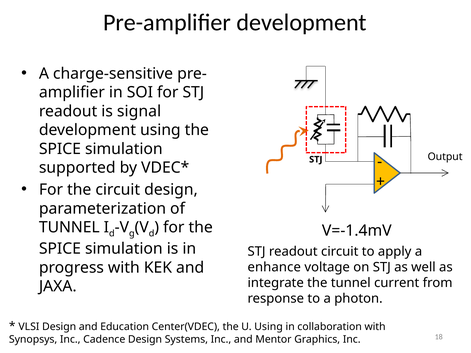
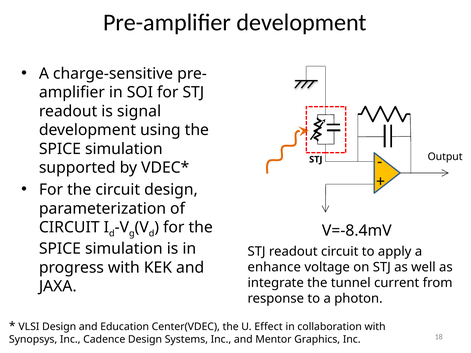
TUNNEL at (69, 227): TUNNEL -> CIRCUIT
V=-1.4mV: V=-1.4mV -> V=-8.4mV
U Using: Using -> Effect
